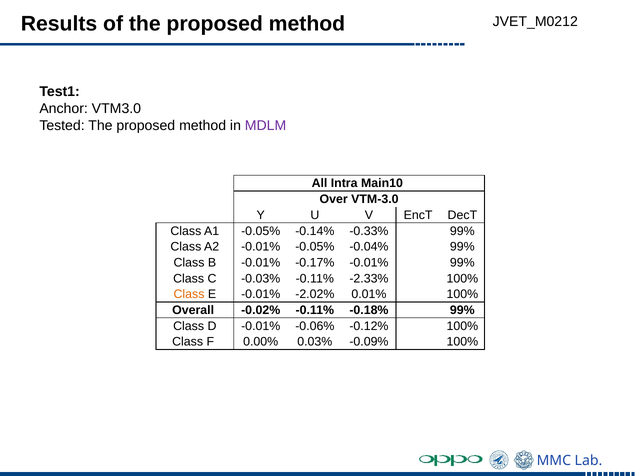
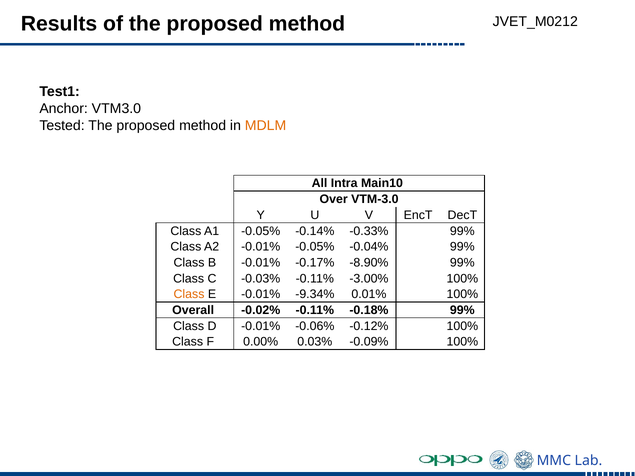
MDLM colour: purple -> orange
-0.17% -0.01%: -0.01% -> -8.90%
-2.33%: -2.33% -> -3.00%
-2.02%: -2.02% -> -9.34%
